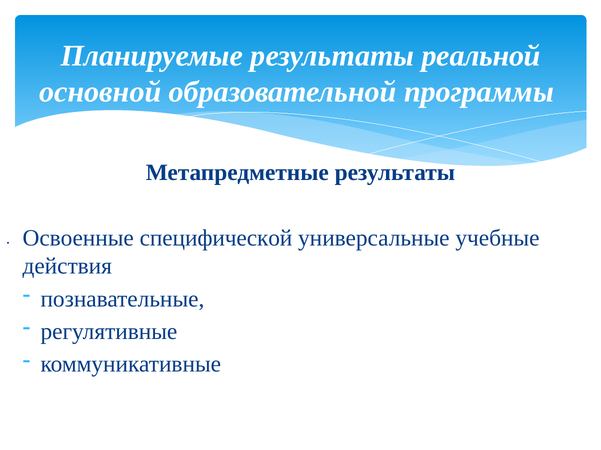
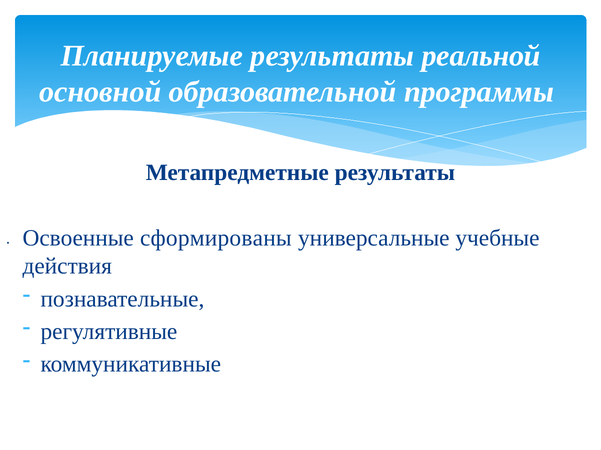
специфической: специфической -> сформированы
